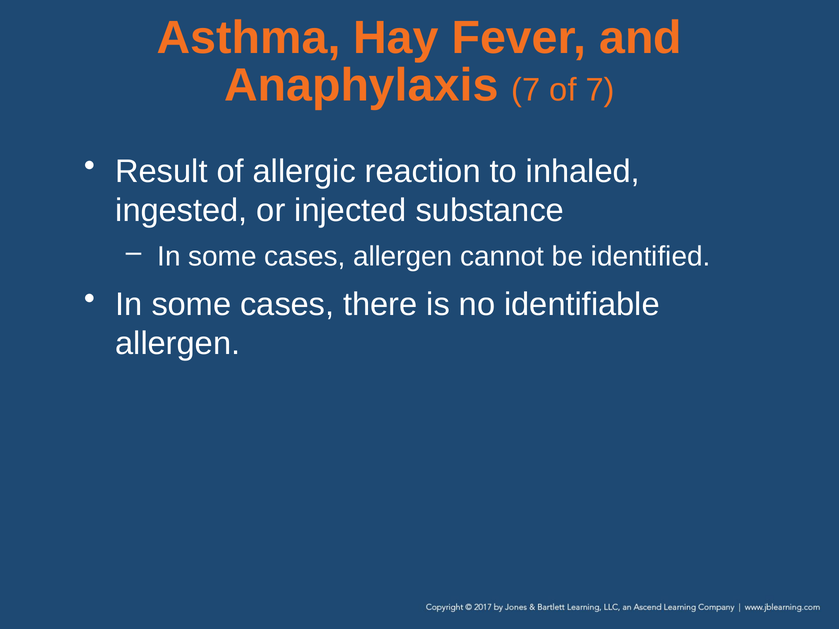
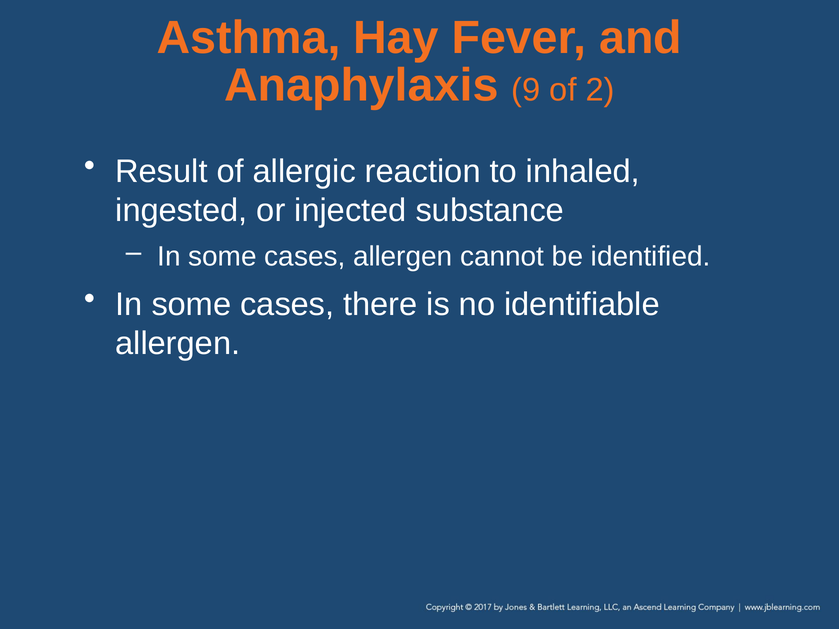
Anaphylaxis 7: 7 -> 9
of 7: 7 -> 2
